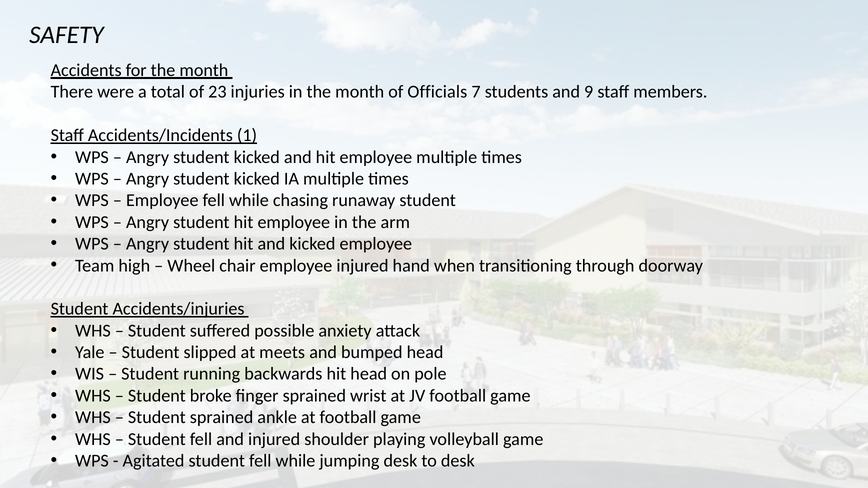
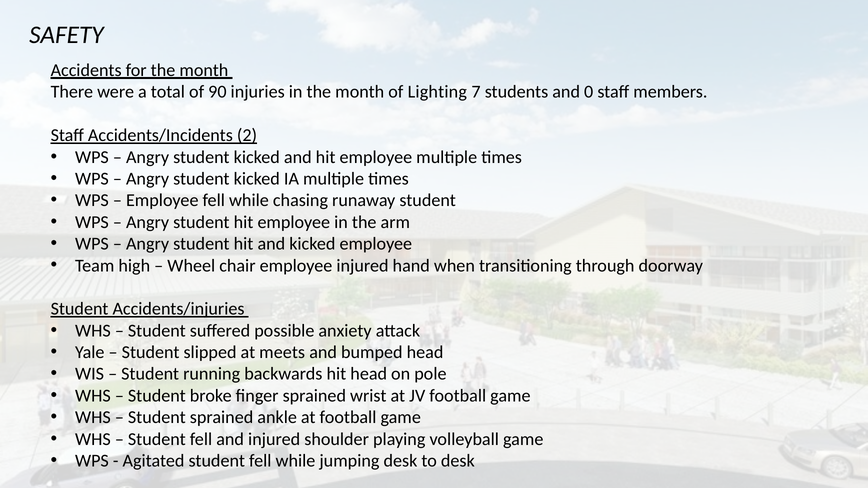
23: 23 -> 90
Officials: Officials -> Lighting
9: 9 -> 0
1: 1 -> 2
